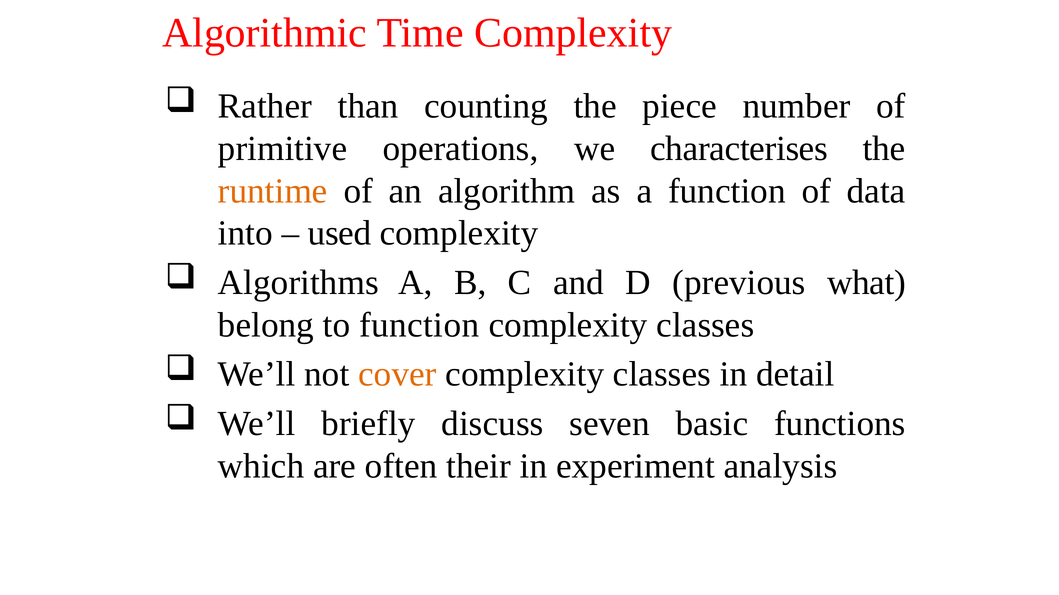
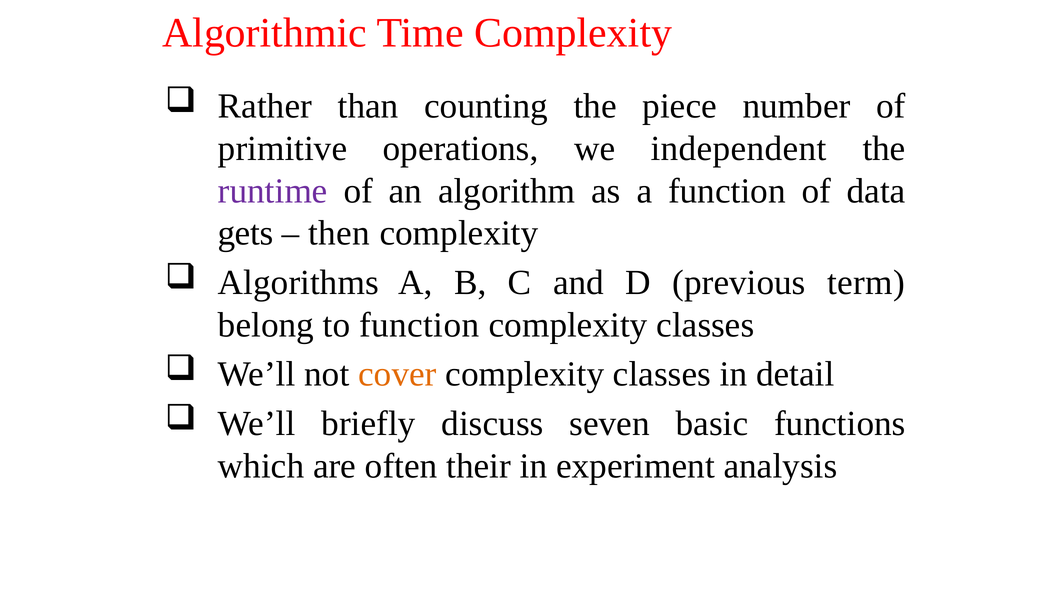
characterises: characterises -> independent
runtime colour: orange -> purple
into: into -> gets
used: used -> then
what: what -> term
